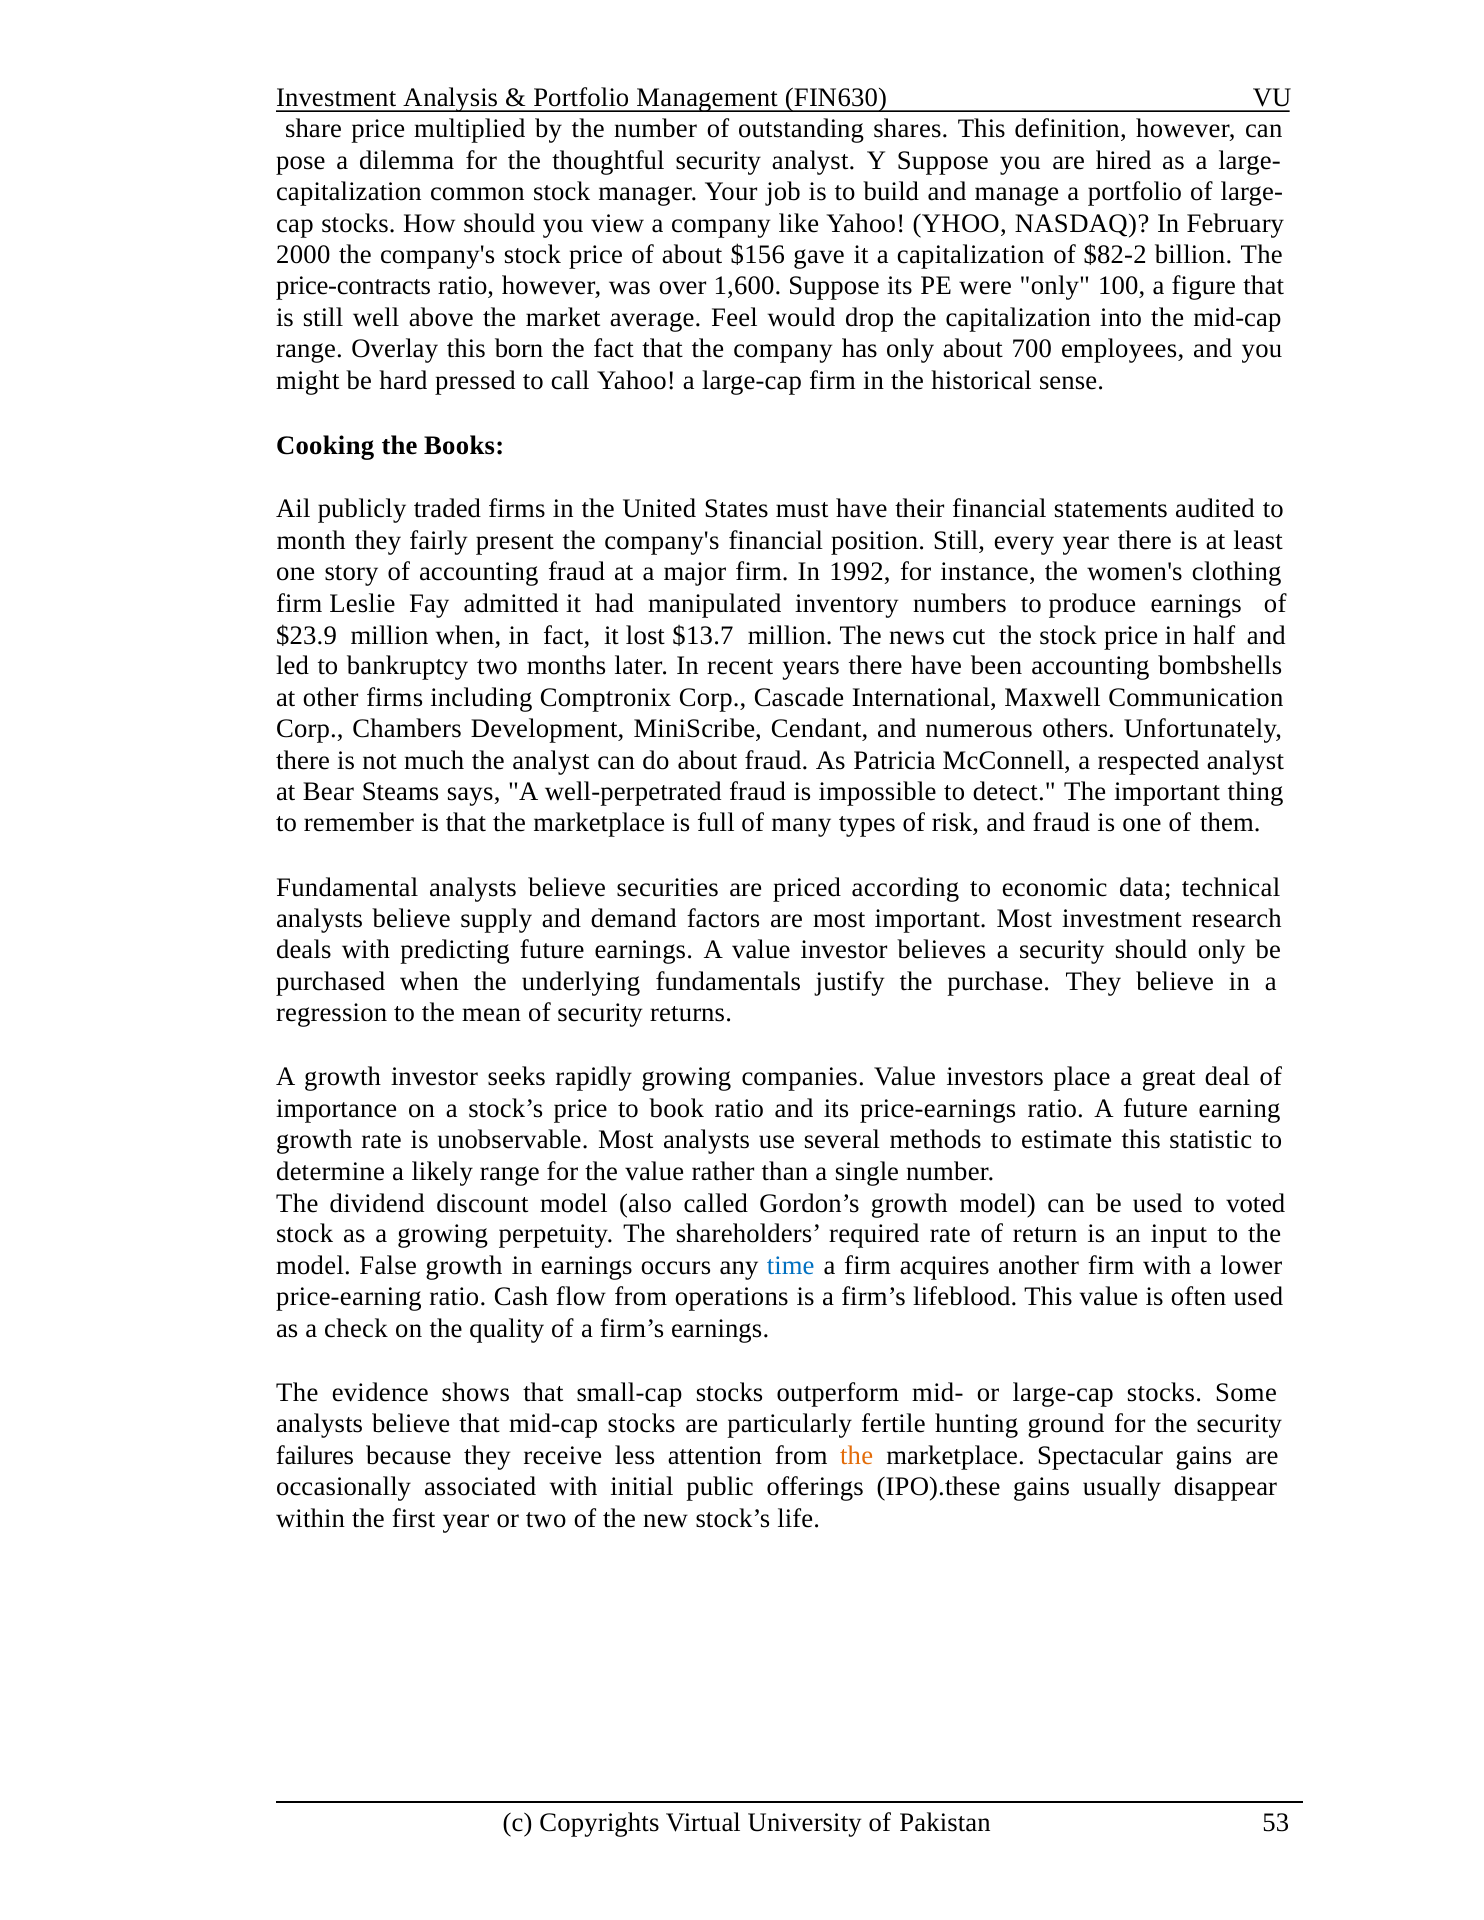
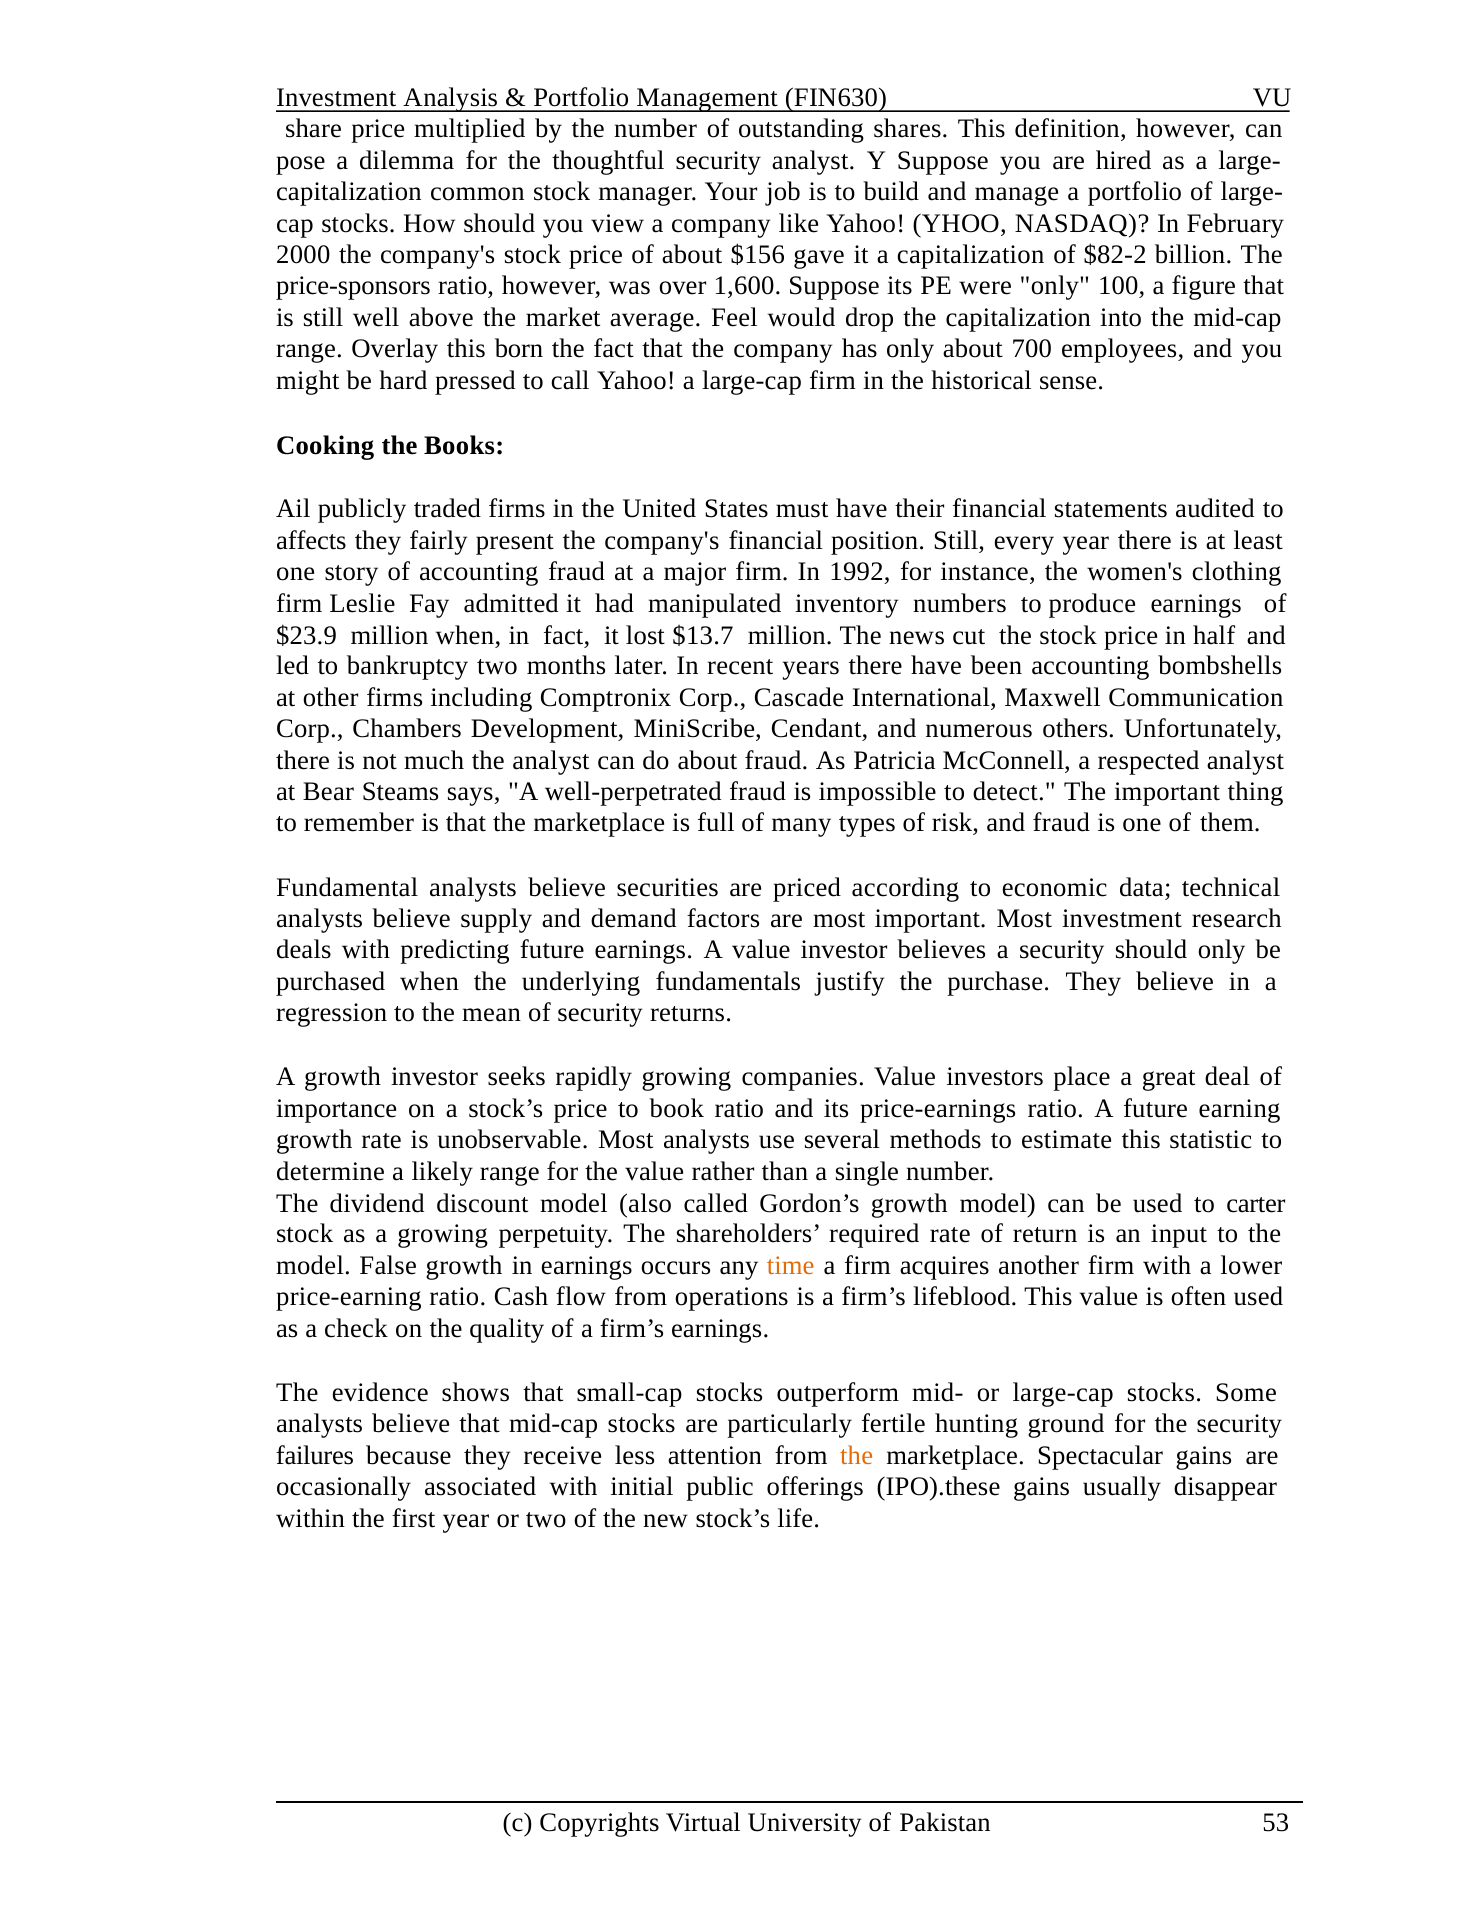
price-contracts: price-contracts -> price-sponsors
month: month -> affects
voted: voted -> carter
time colour: blue -> orange
